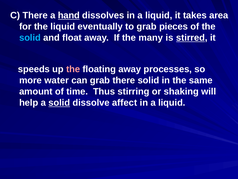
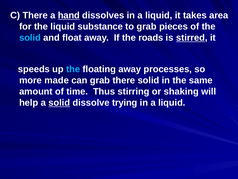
eventually: eventually -> substance
many: many -> roads
the at (73, 69) colour: pink -> light blue
water: water -> made
affect: affect -> trying
